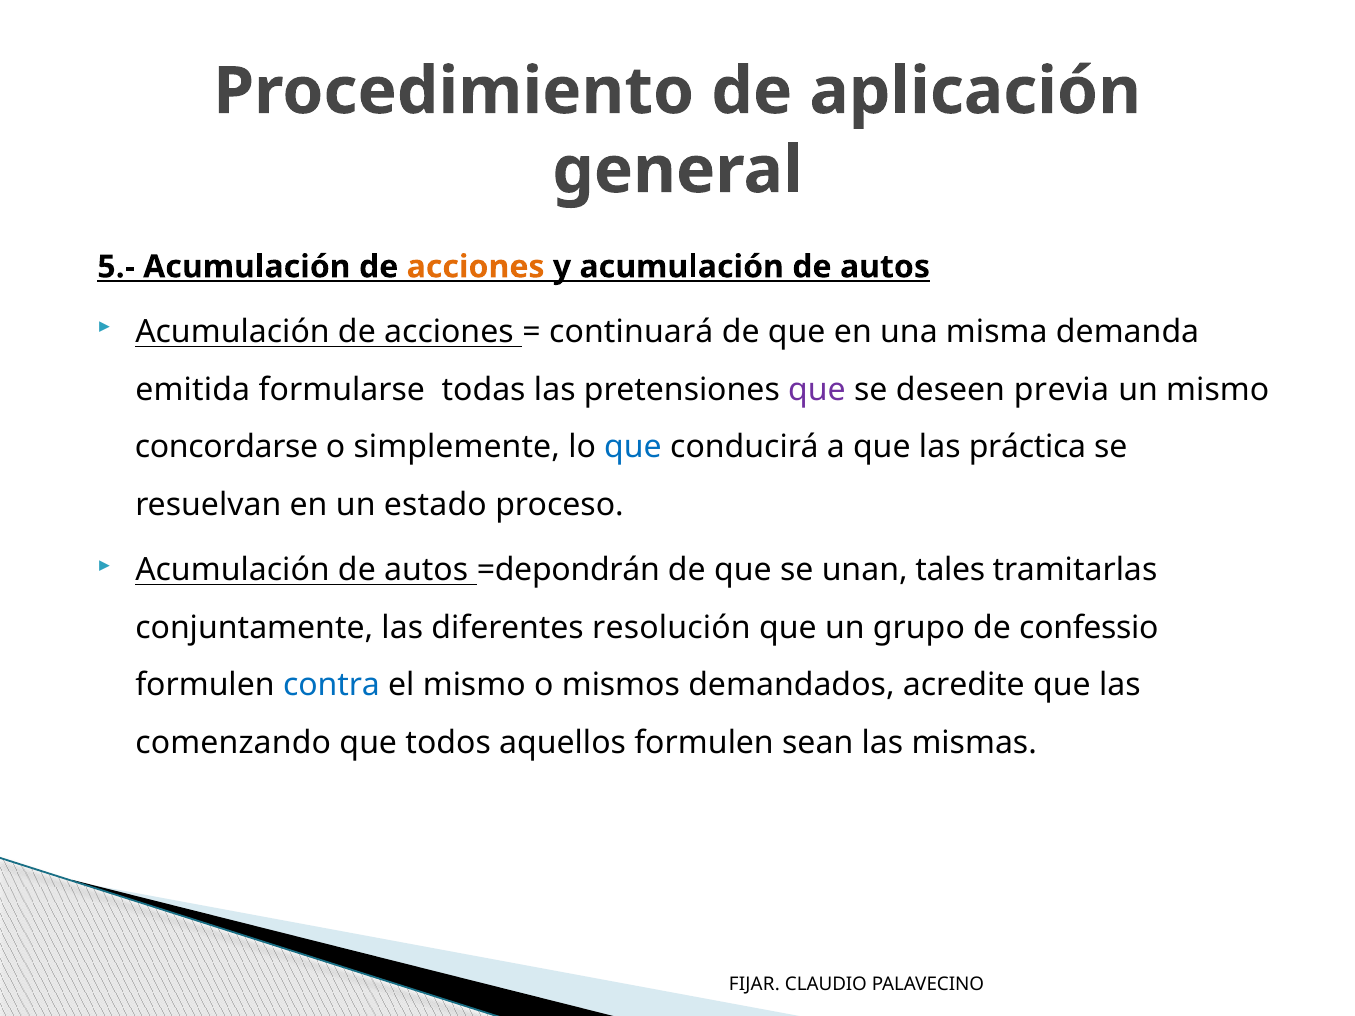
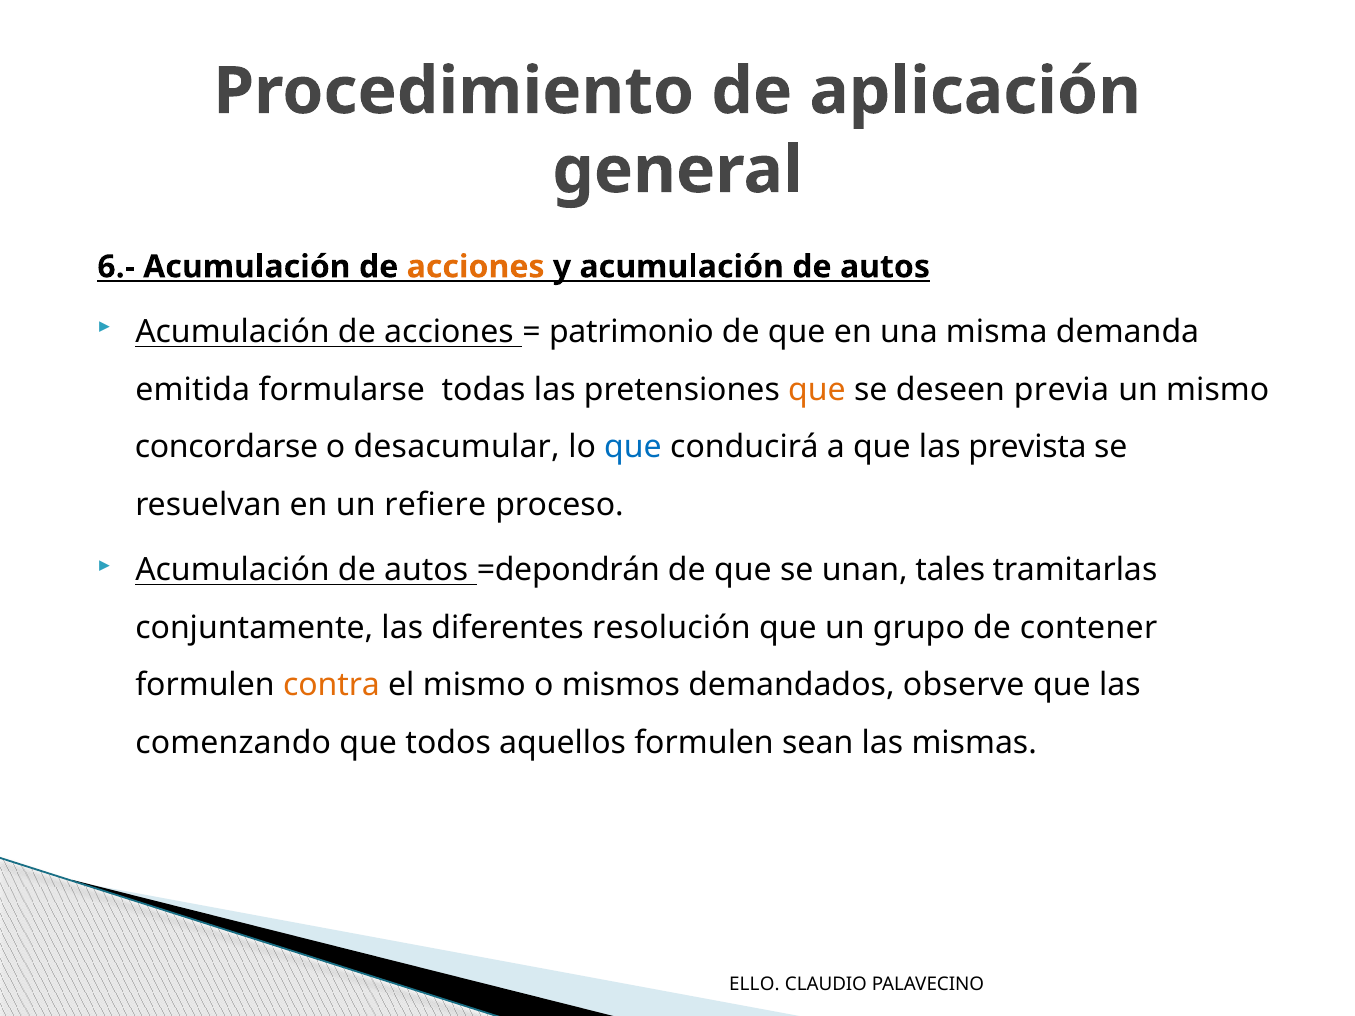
5.-: 5.- -> 6.-
continuará: continuará -> patrimonio
que at (817, 390) colour: purple -> orange
simplemente: simplemente -> desacumular
práctica: práctica -> prevista
estado: estado -> refiere
confessio: confessio -> contener
contra colour: blue -> orange
acredite: acredite -> observe
FIJAR: FIJAR -> ELLO
